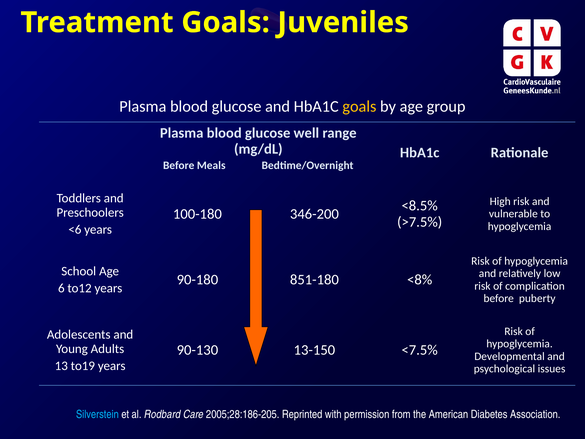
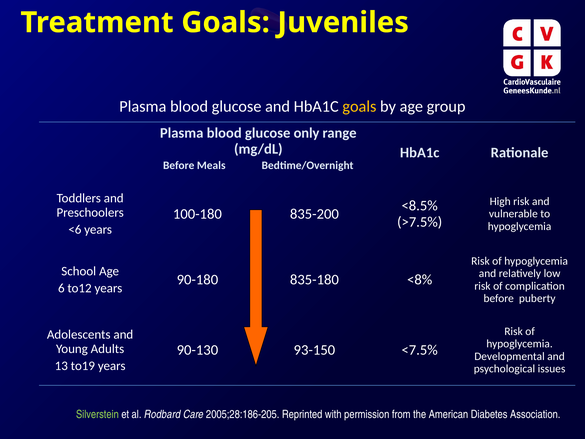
well: well -> only
346-200: 346-200 -> 835-200
851-180: 851-180 -> 835-180
13-150: 13-150 -> 93-150
Silverstein colour: light blue -> light green
